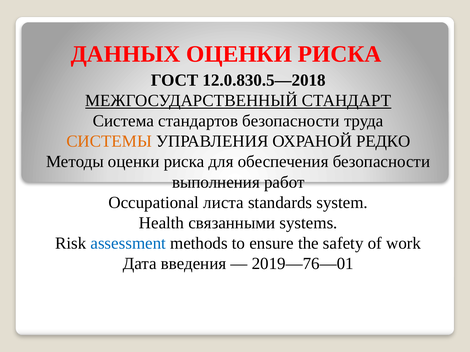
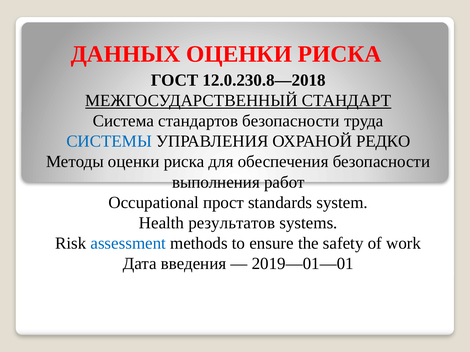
12.0.830.5—2018: 12.0.830.5—2018 -> 12.0.230.8—2018
СИСТЕМЫ colour: orange -> blue
листа: листа -> прост
связанными: связанными -> результатов
2019—76—01: 2019—76—01 -> 2019—01—01
